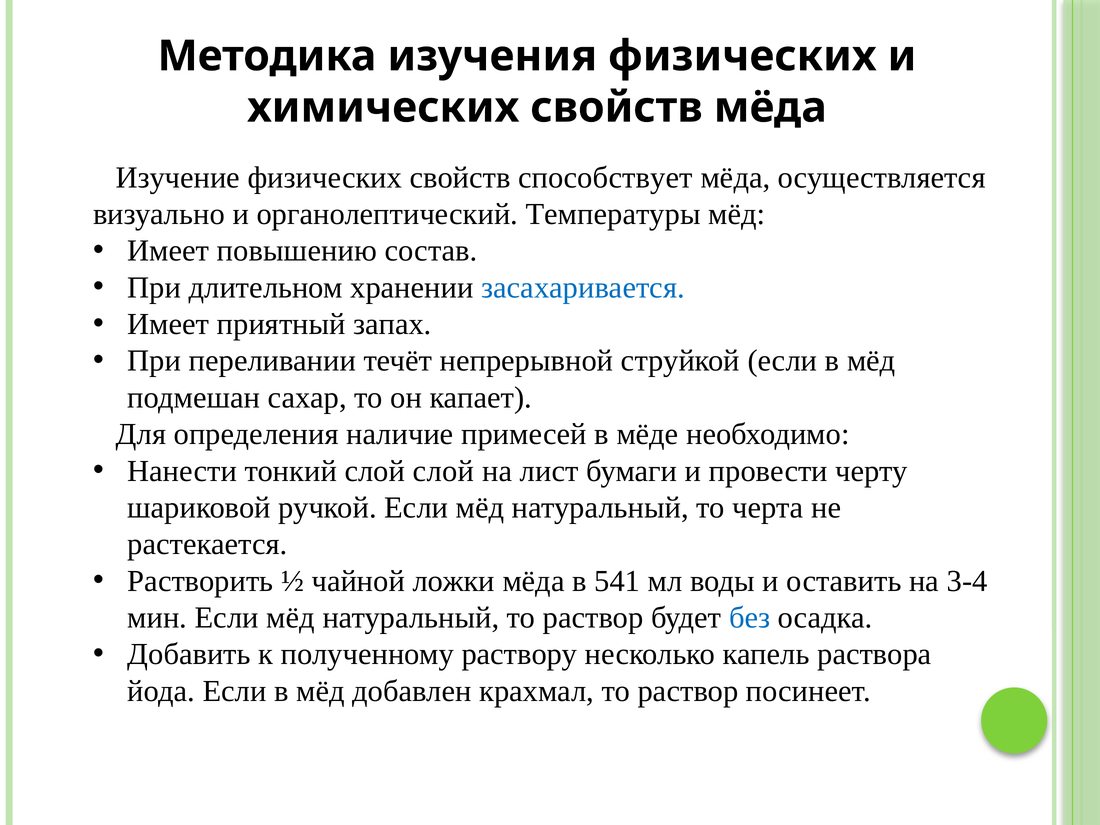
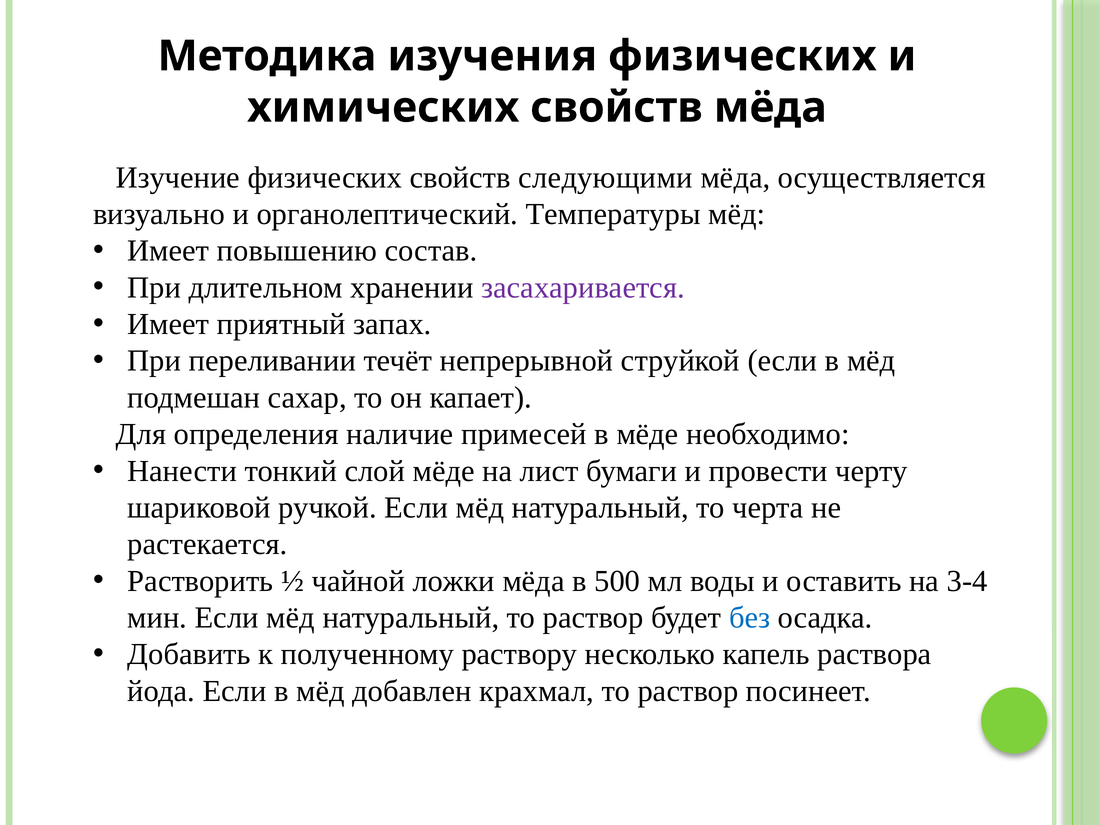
способствует: способствует -> следующими
засахаривается colour: blue -> purple
слой слой: слой -> мёде
541: 541 -> 500
